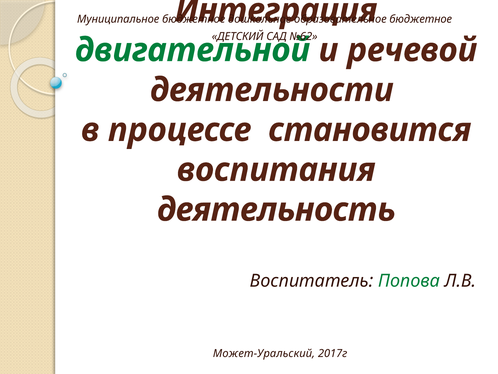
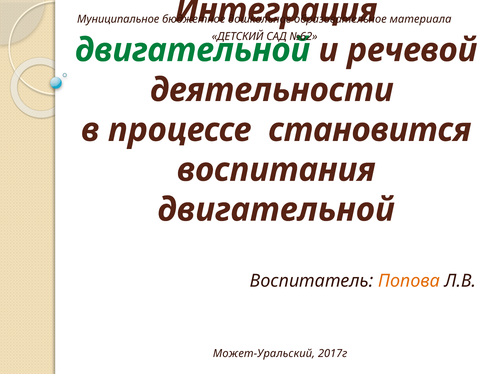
бюджетное at (421, 19): бюджетное -> материала
деятельность at (276, 209): деятельность -> двигательной
Попова colour: green -> orange
